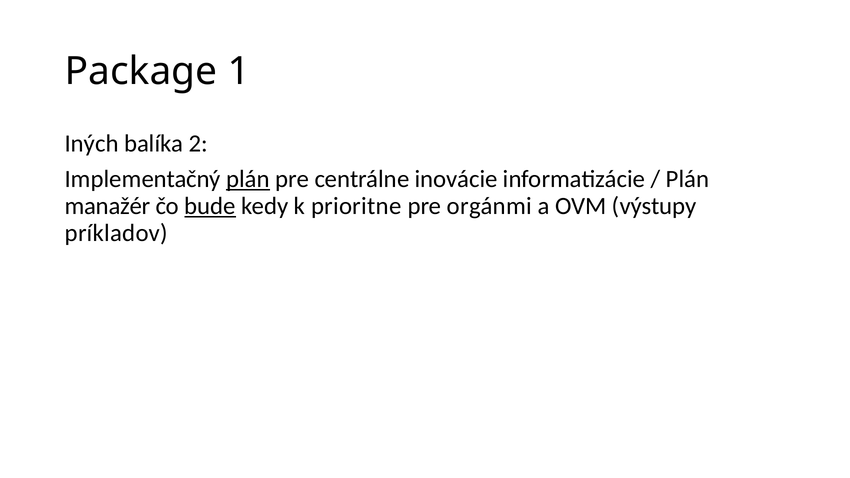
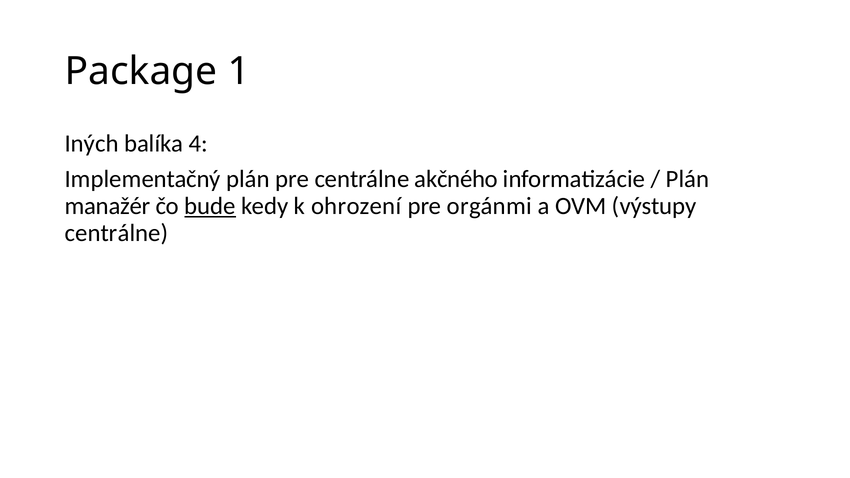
2: 2 -> 4
plán at (248, 179) underline: present -> none
inovácie: inovácie -> akčného
prioritne: prioritne -> ohrození
príkladov at (116, 233): príkladov -> centrálne
